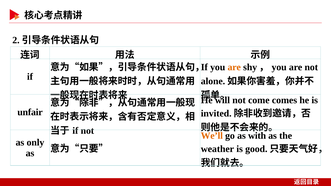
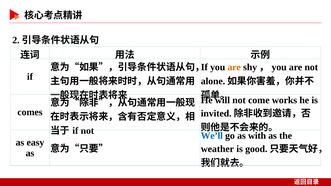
comes: comes -> works
unfair: unfair -> comes
We’ll colour: orange -> blue
only: only -> easy
